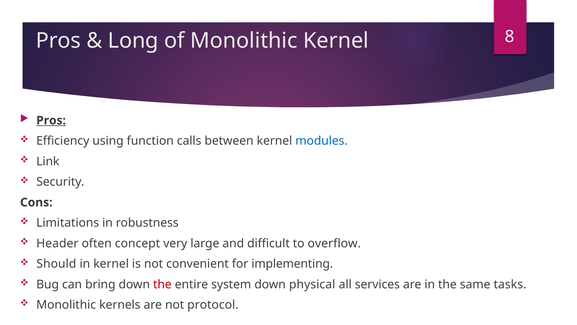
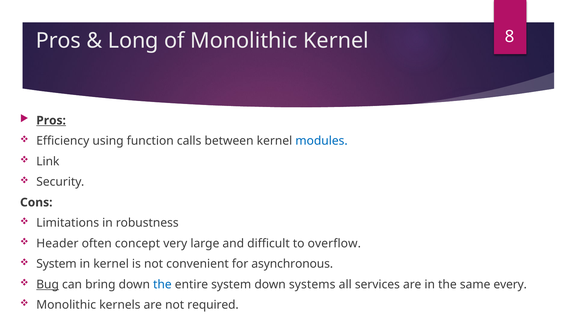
Should at (56, 264): Should -> System
implementing: implementing -> asynchronous
Bug underline: none -> present
the at (162, 284) colour: red -> blue
physical: physical -> systems
tasks: tasks -> every
protocol: protocol -> required
